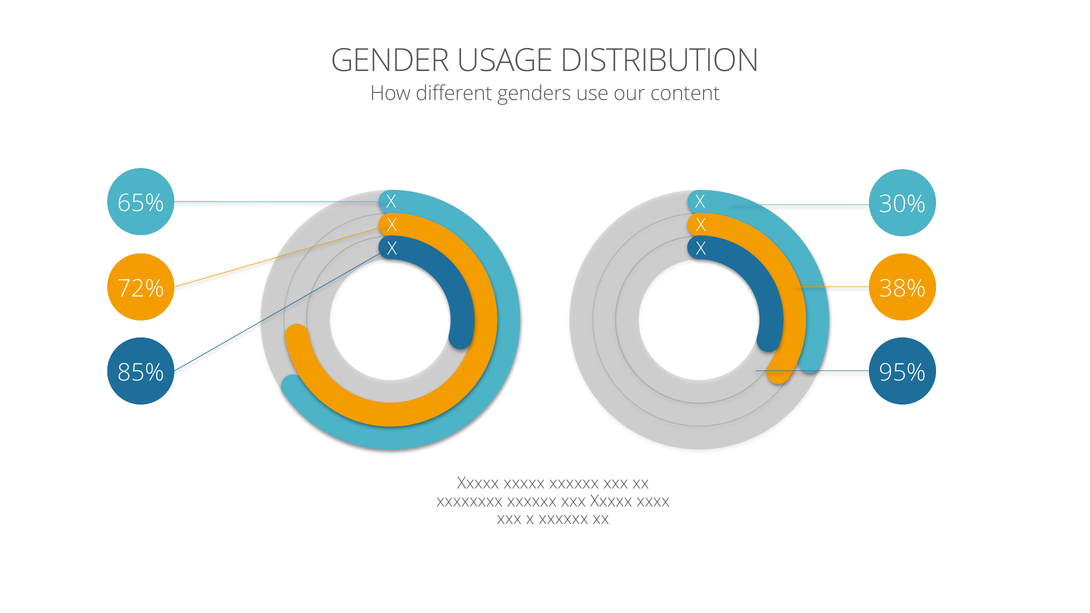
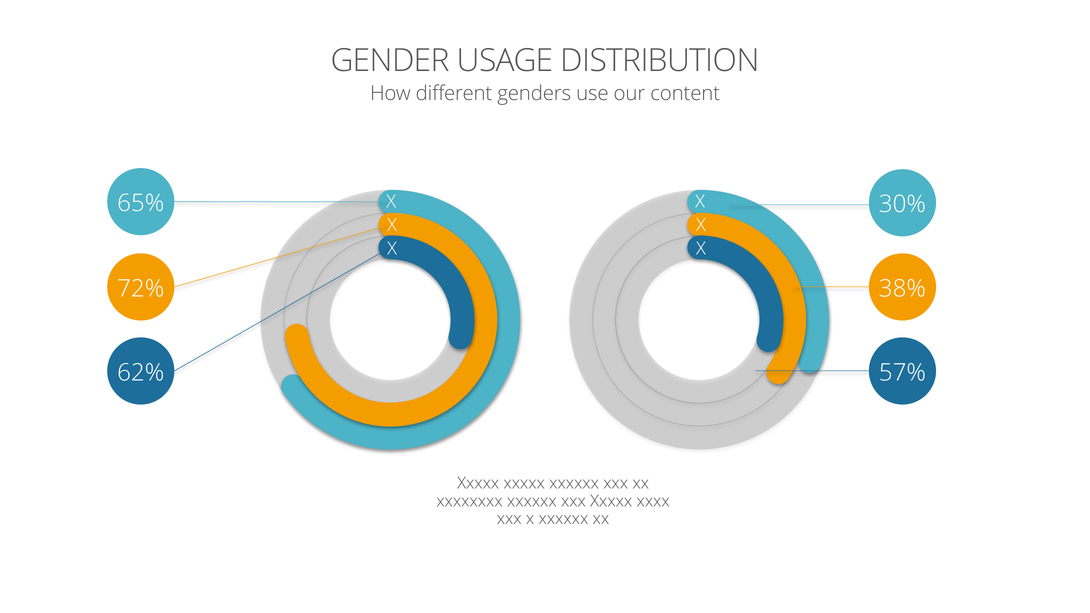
85%: 85% -> 62%
95%: 95% -> 57%
